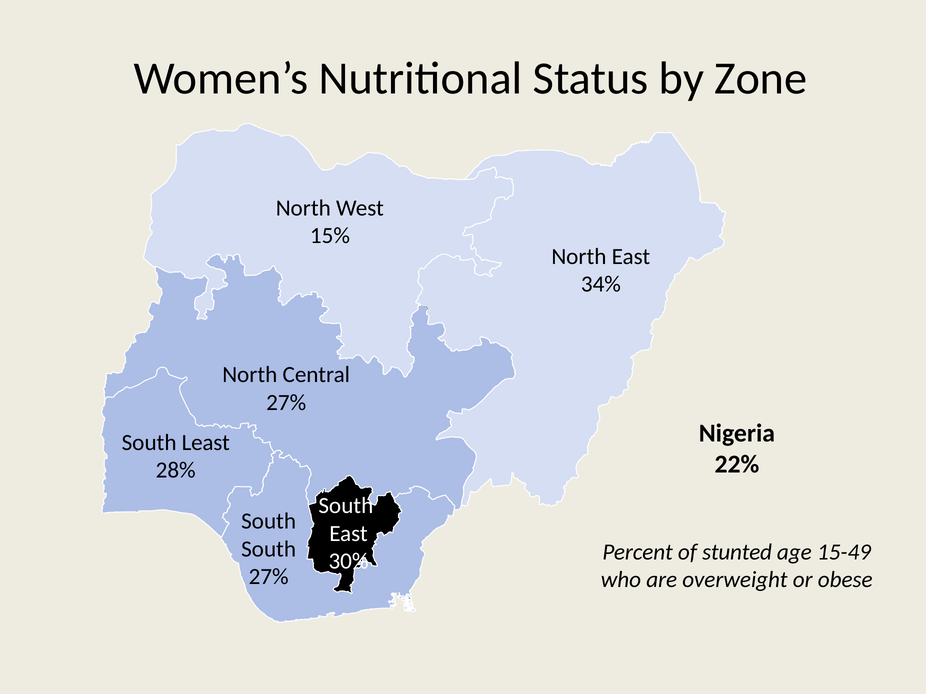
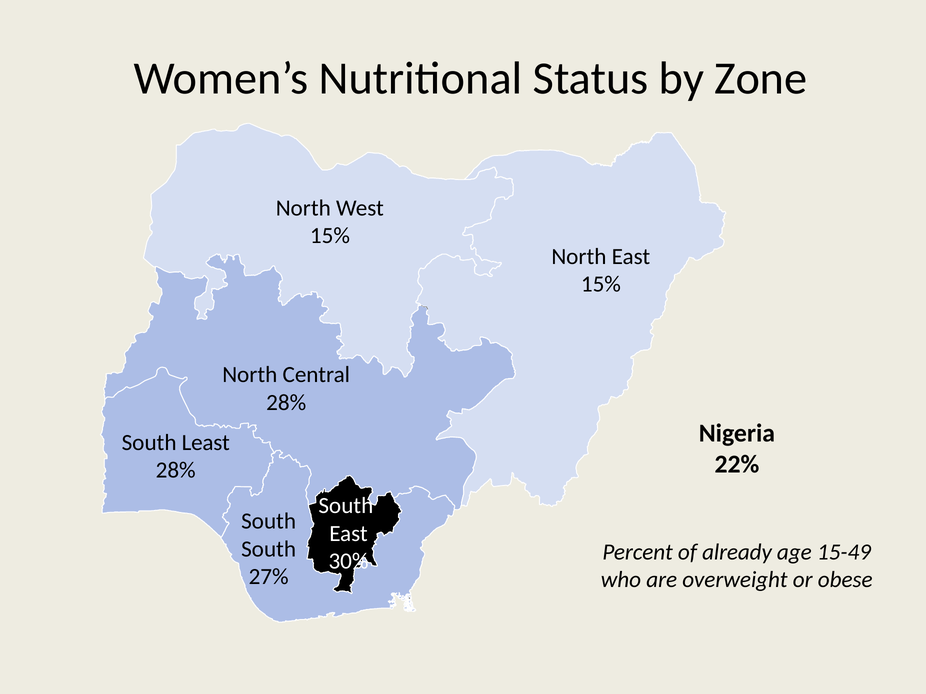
34% at (601, 285): 34% -> 15%
27% at (286, 403): 27% -> 28%
stunted: stunted -> already
